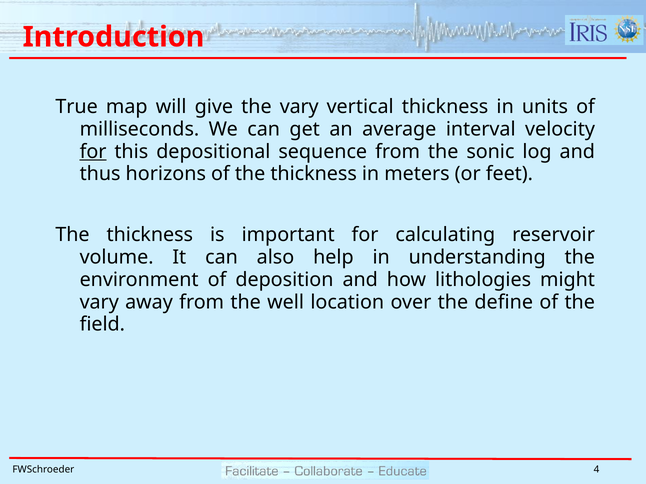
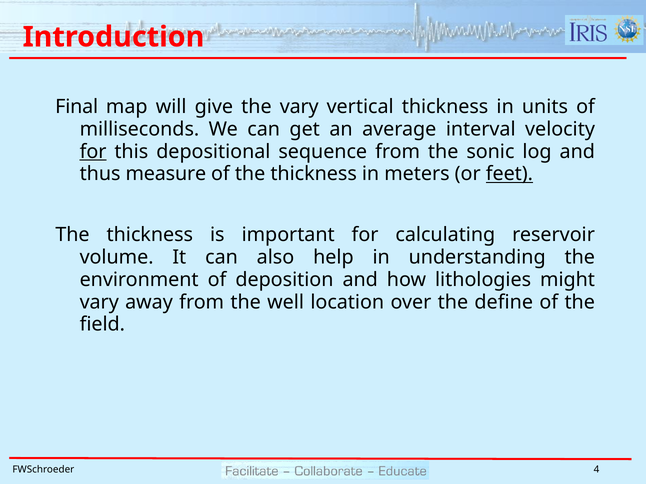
True: True -> Final
horizons: horizons -> measure
feet underline: none -> present
